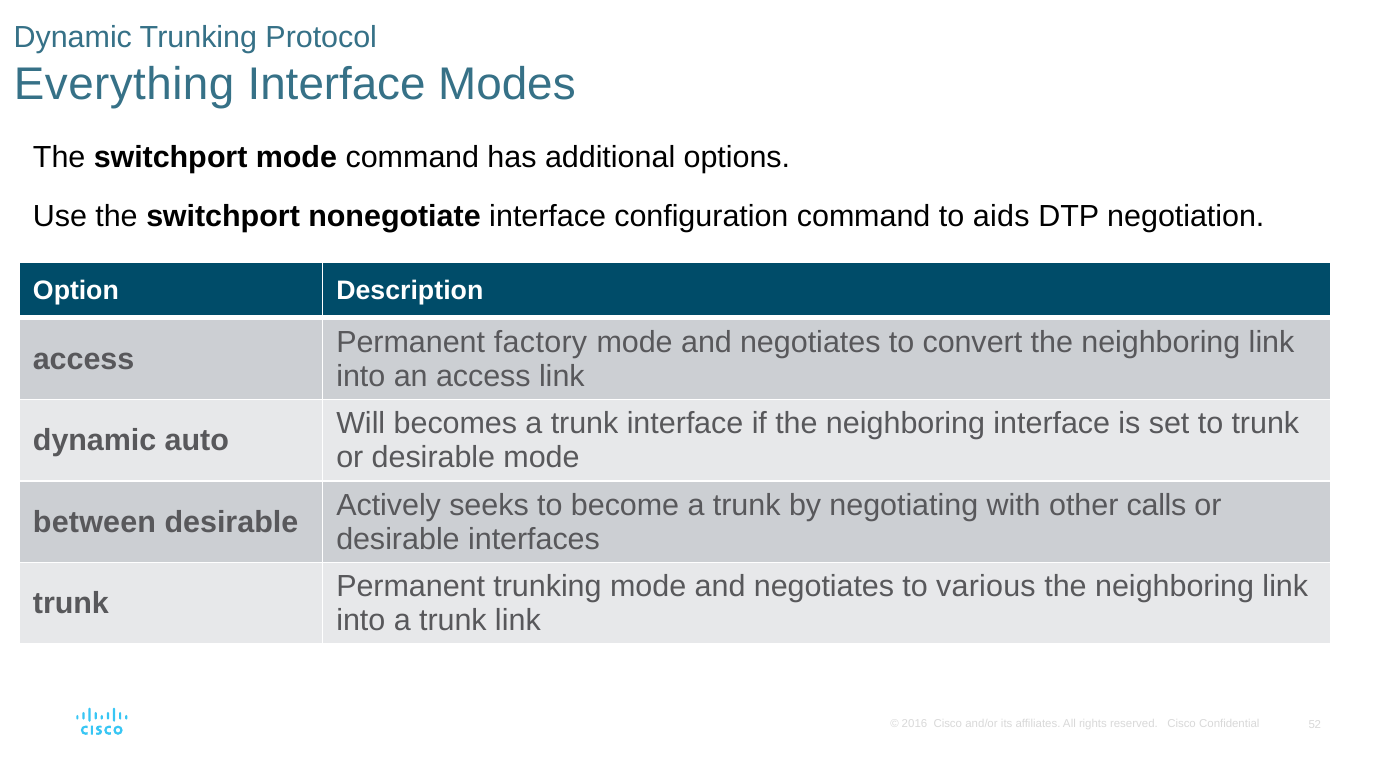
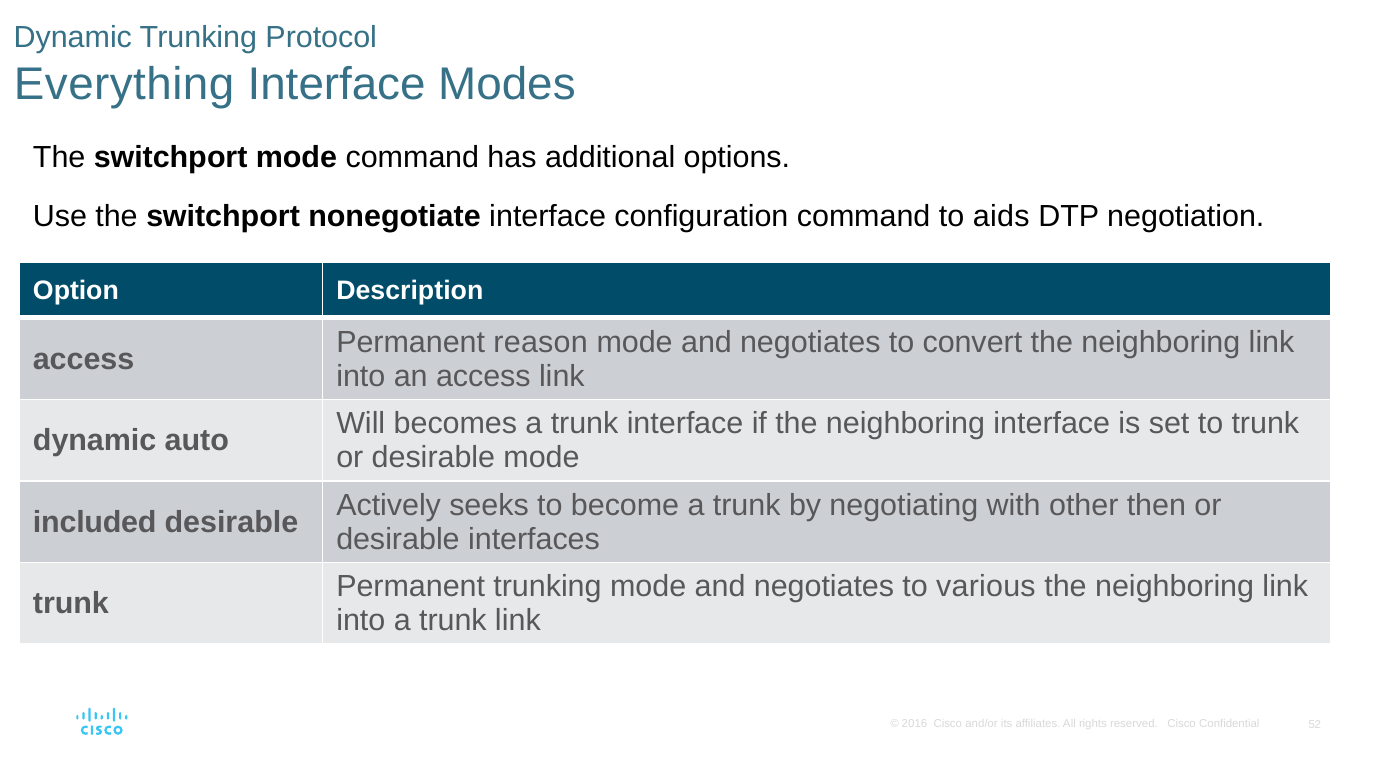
factory: factory -> reason
calls: calls -> then
between: between -> included
